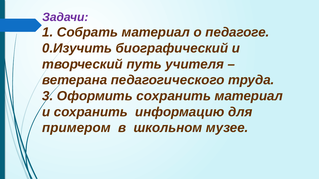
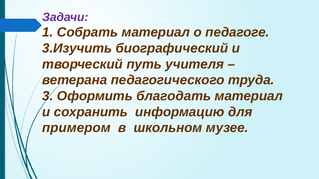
0.Изучить: 0.Изучить -> 3.Изучить
Оформить сохранить: сохранить -> благодать
